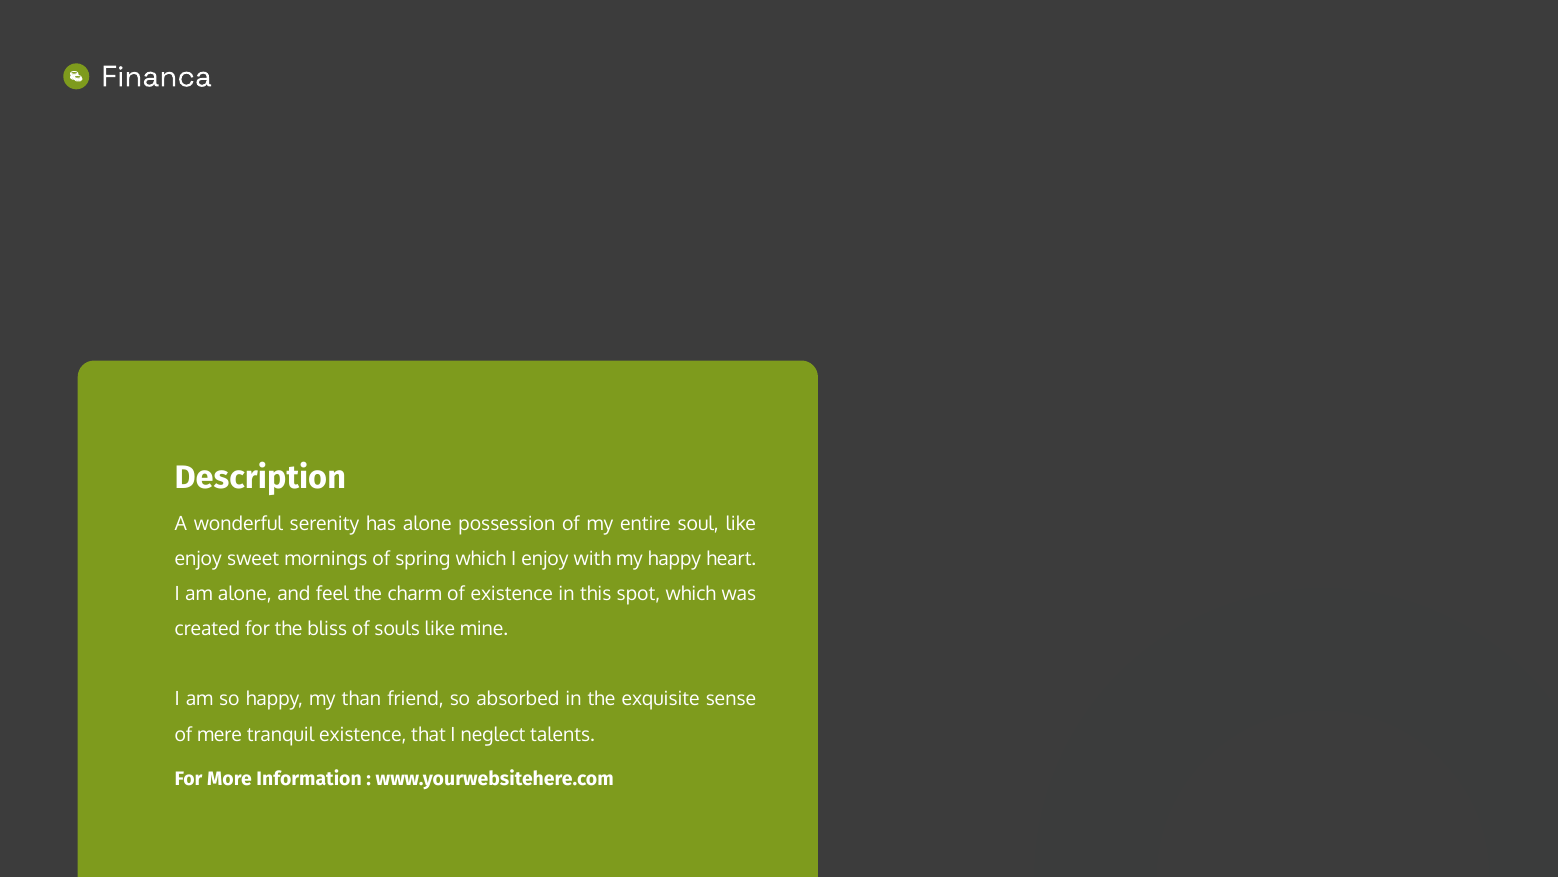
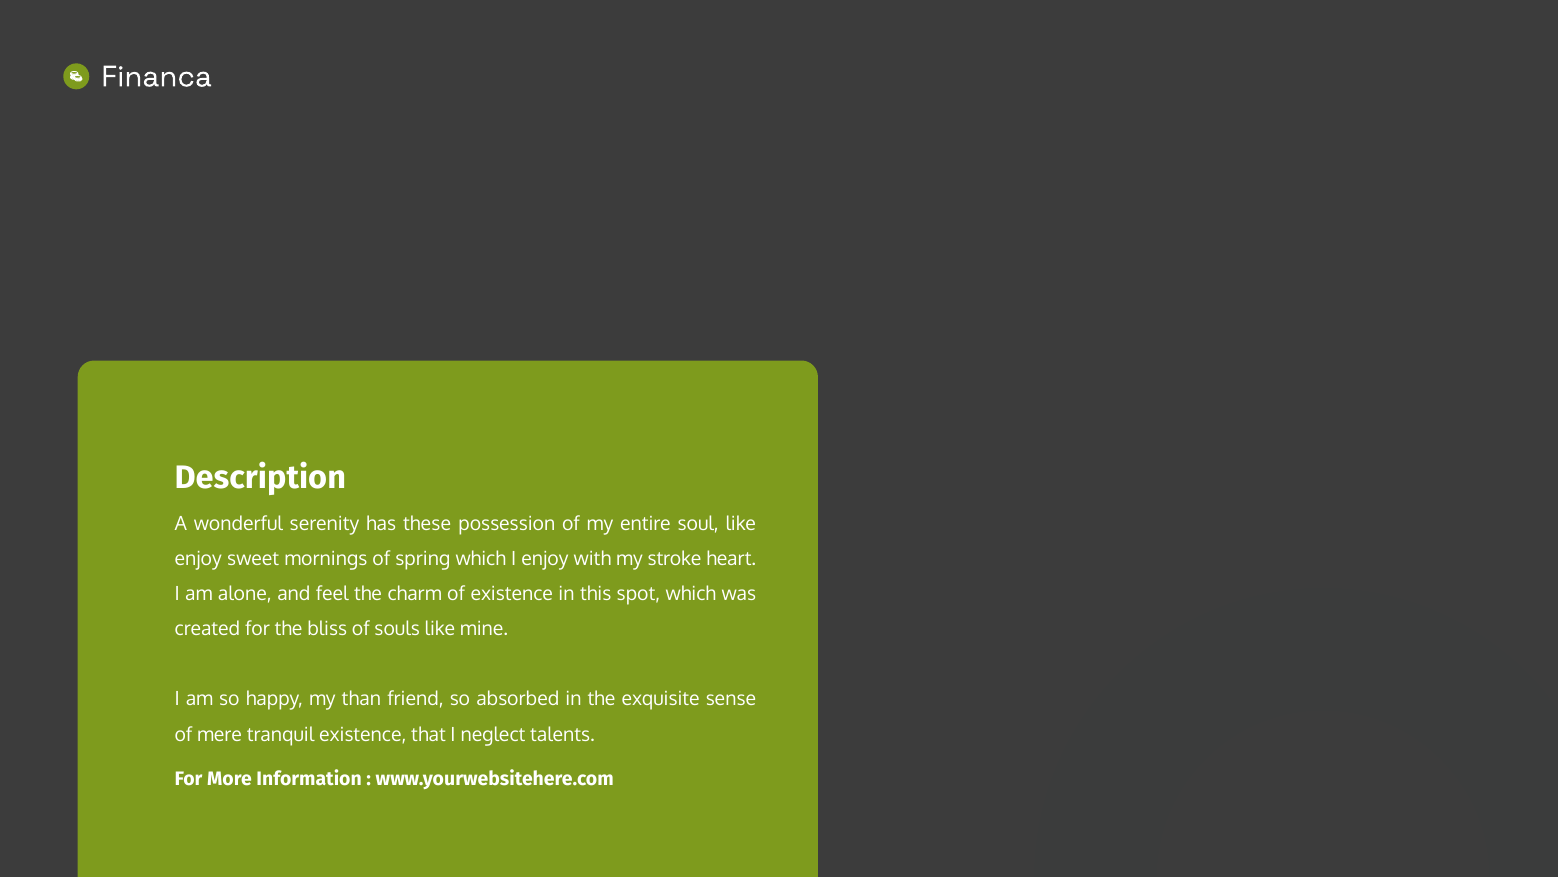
has alone: alone -> these
my happy: happy -> stroke
